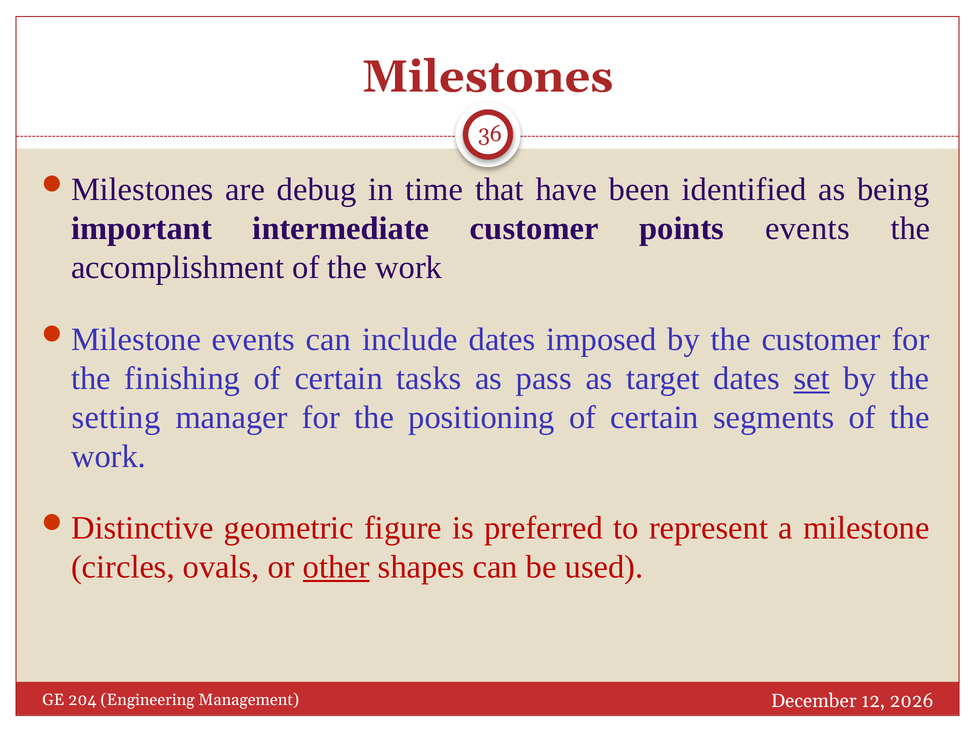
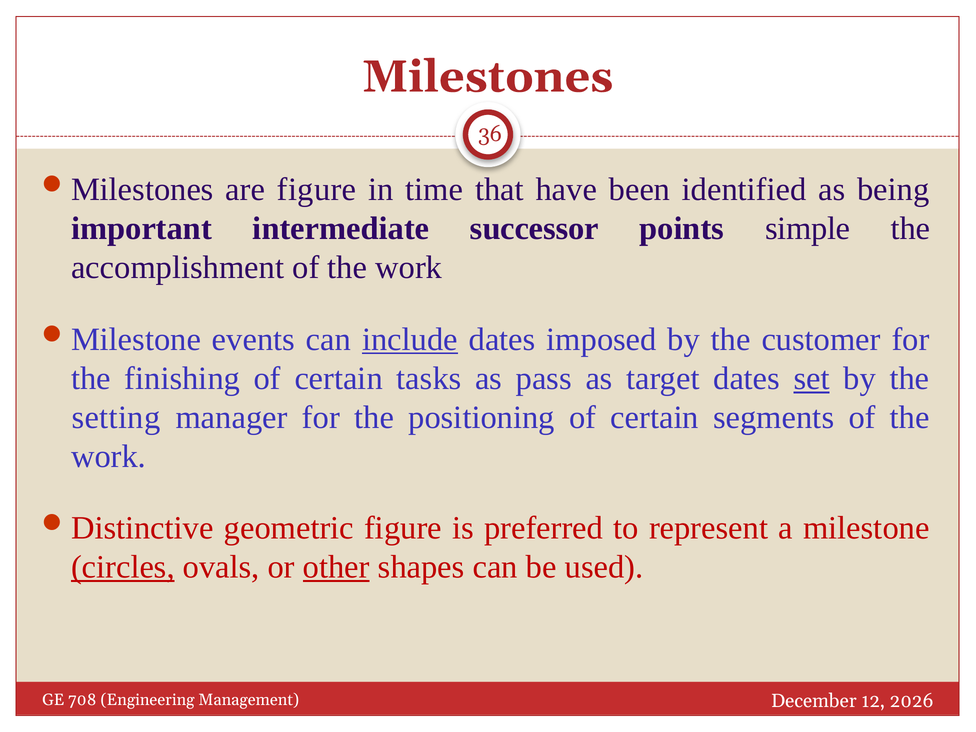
are debug: debug -> figure
intermediate customer: customer -> successor
points events: events -> simple
include underline: none -> present
circles underline: none -> present
204: 204 -> 708
